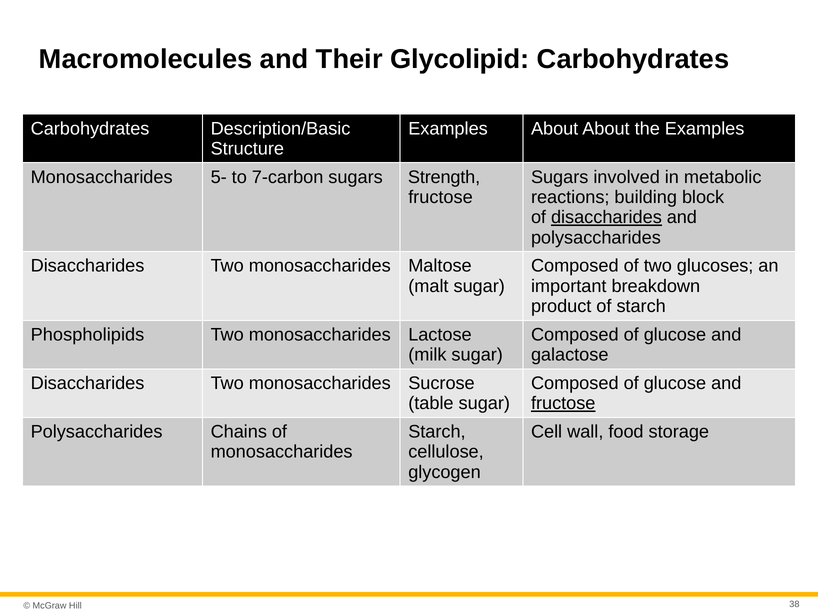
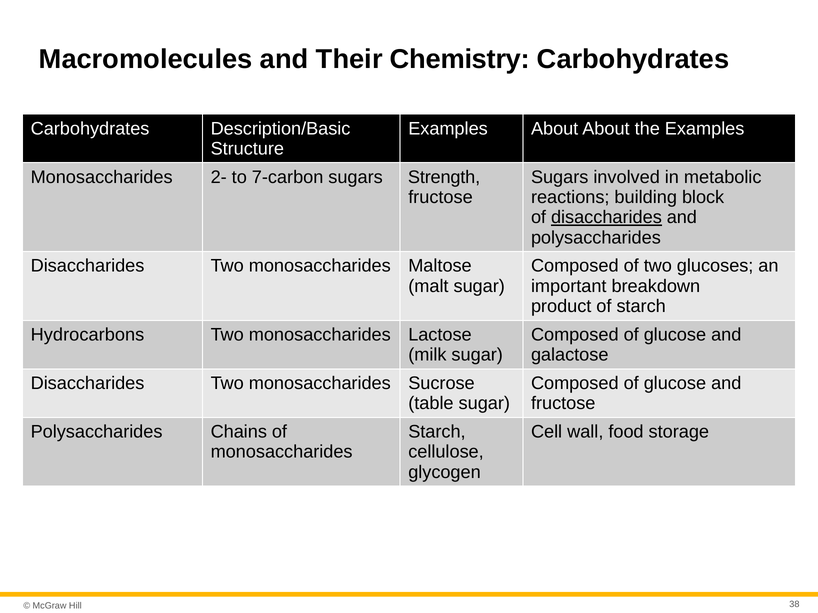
Glycolipid: Glycolipid -> Chemistry
5-: 5- -> 2-
Phospholipids: Phospholipids -> Hydrocarbons
fructose at (563, 404) underline: present -> none
